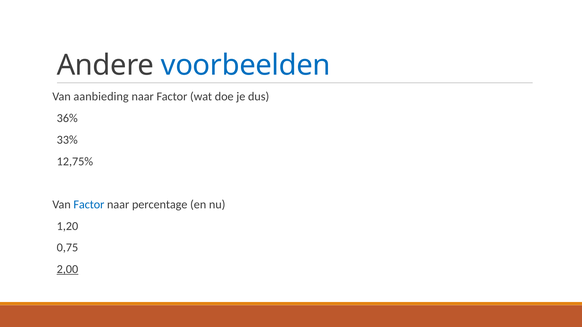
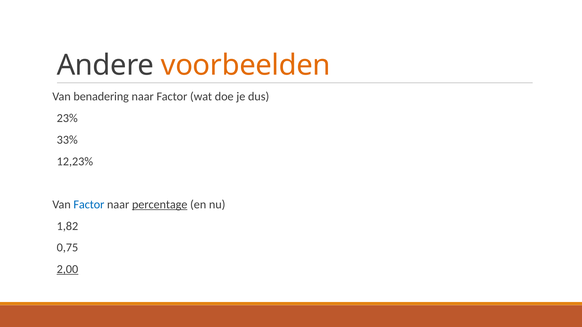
voorbeelden colour: blue -> orange
aanbieding: aanbieding -> benadering
36%: 36% -> 23%
12,75%: 12,75% -> 12,23%
percentage underline: none -> present
1,20: 1,20 -> 1,82
